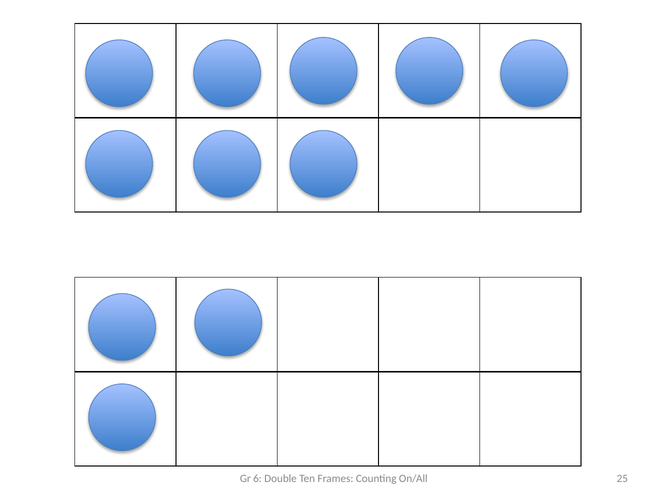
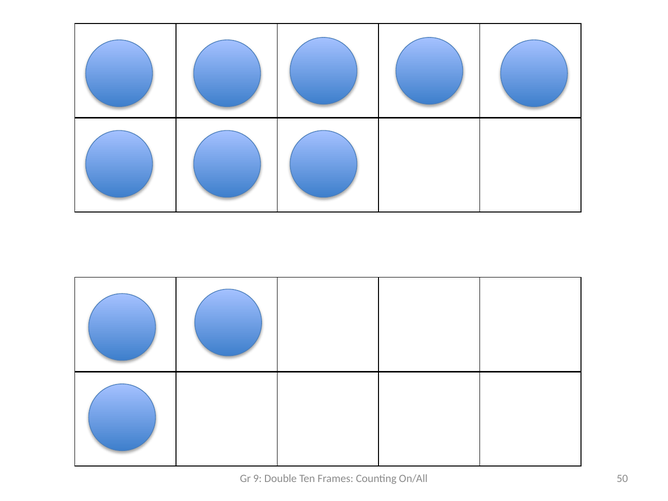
6: 6 -> 9
25: 25 -> 50
